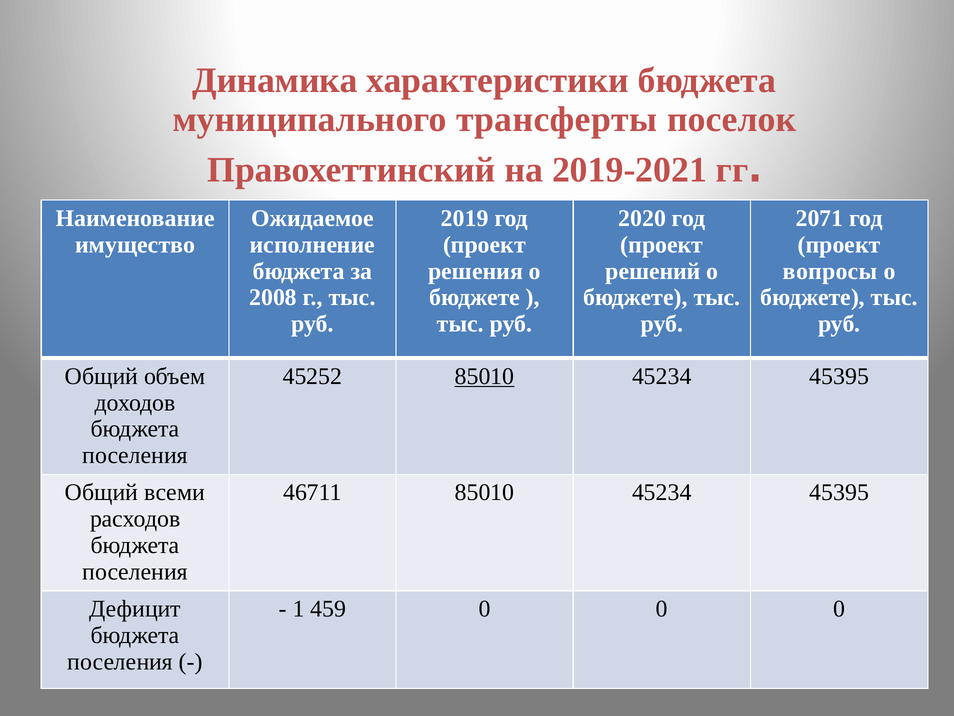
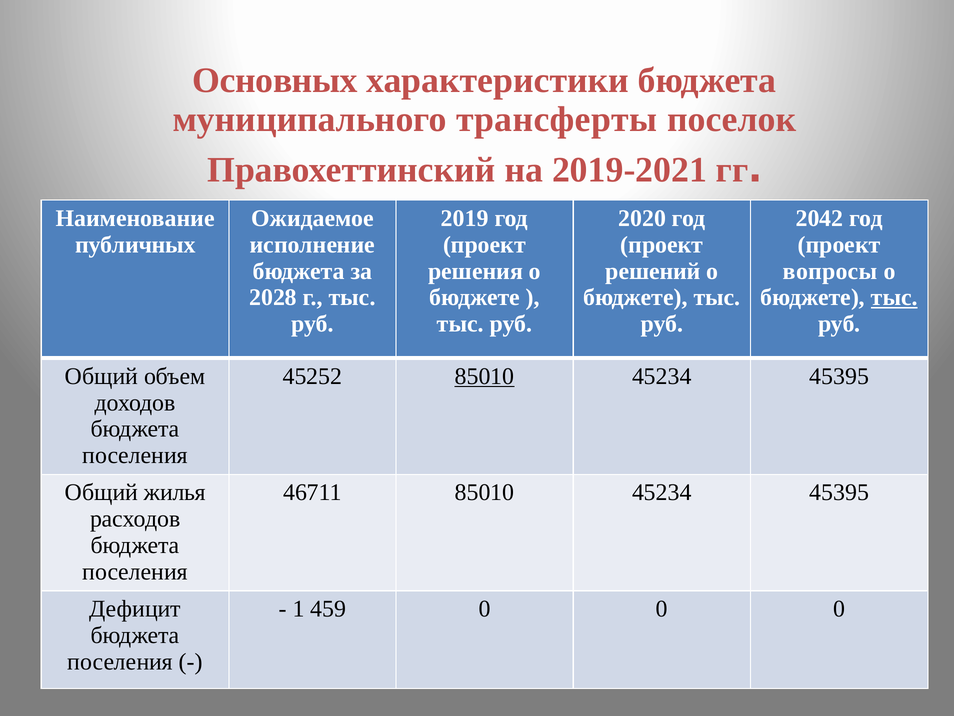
Динамика: Динамика -> Основных
2071: 2071 -> 2042
имущество: имущество -> публичных
2008: 2008 -> 2028
тыс at (894, 297) underline: none -> present
всеми: всеми -> жилья
